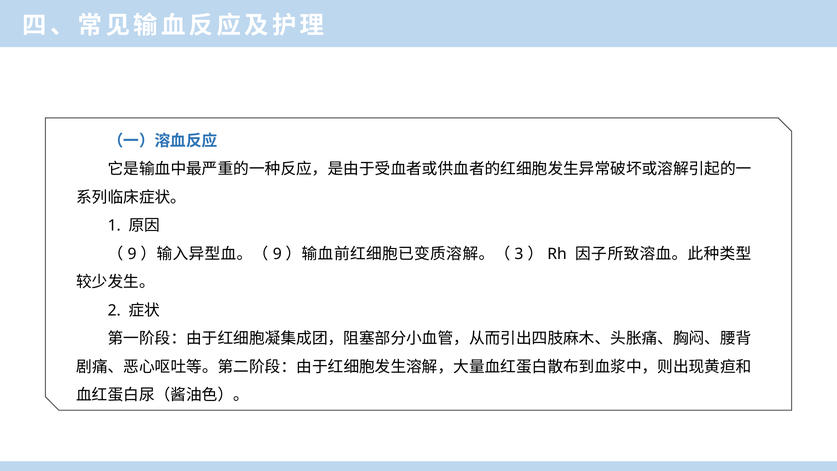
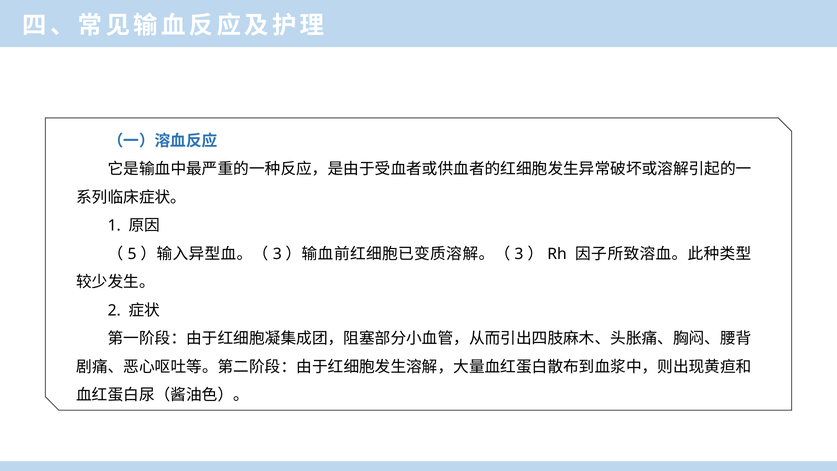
9 at (132, 254): 9 -> 5
9 at (277, 254): 9 -> 3
